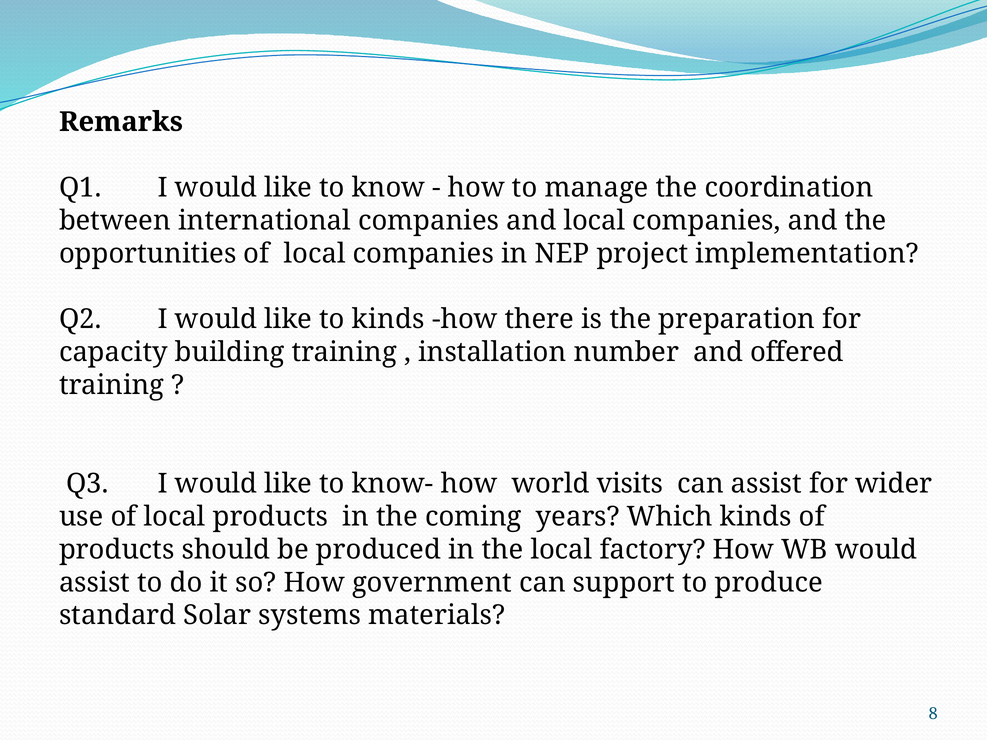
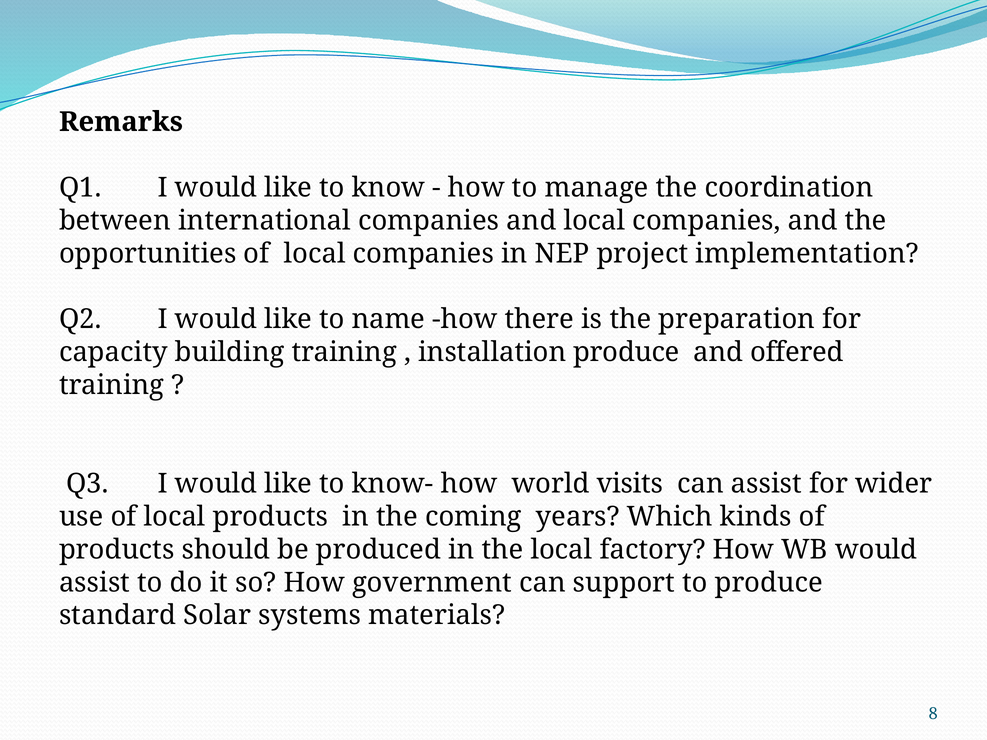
to kinds: kinds -> name
installation number: number -> produce
